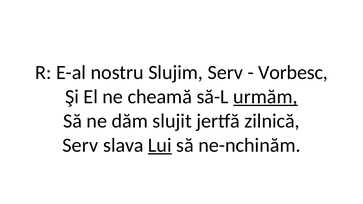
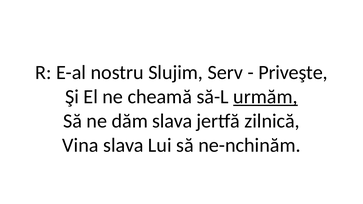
Vorbesc: Vorbesc -> Priveşte
dăm slujit: slujit -> slava
Serv at (80, 145): Serv -> Vina
Lui underline: present -> none
